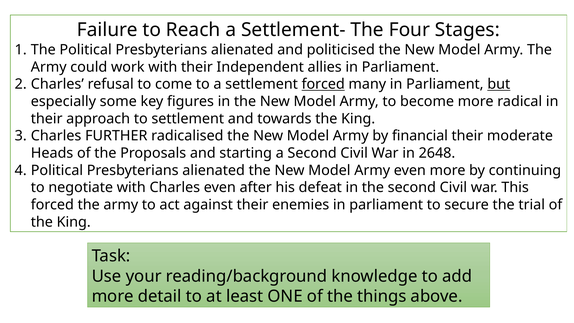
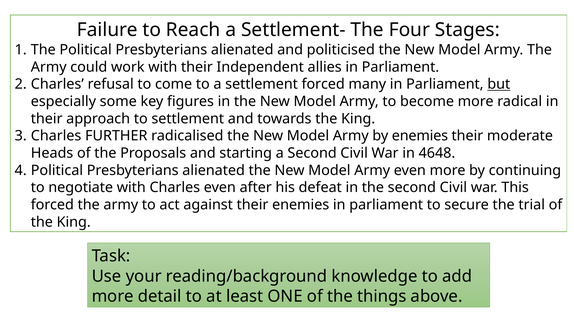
forced at (323, 84) underline: present -> none
by financial: financial -> enemies
2648: 2648 -> 4648
